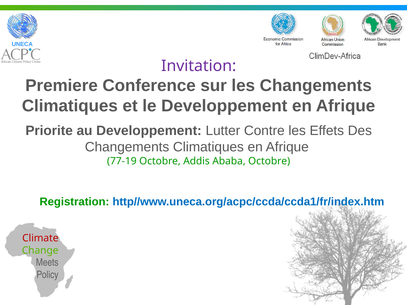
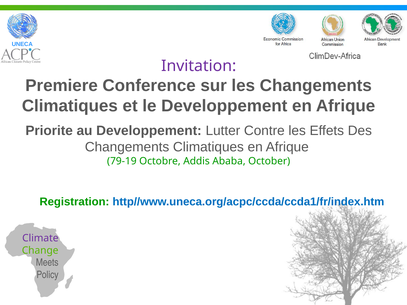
77-19: 77-19 -> 79-19
Ababa Octobre: Octobre -> October
Climate colour: red -> purple
